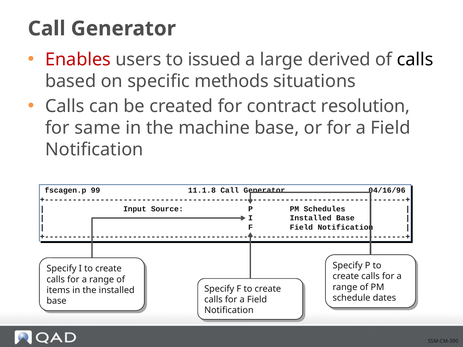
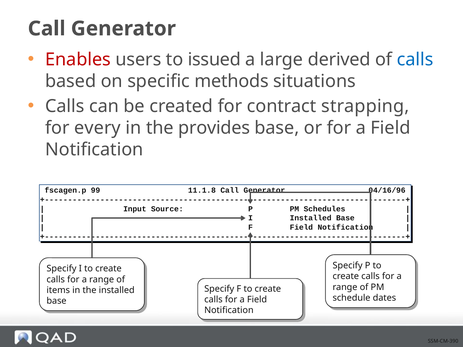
calls at (415, 60) colour: black -> blue
resolution: resolution -> strapping
same: same -> every
machine: machine -> provides
